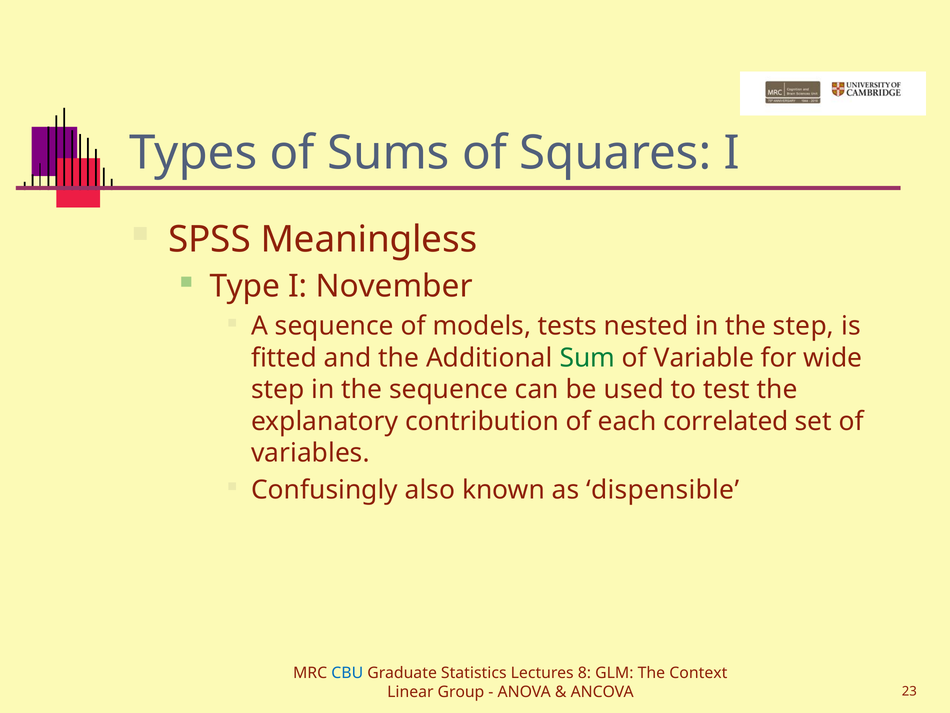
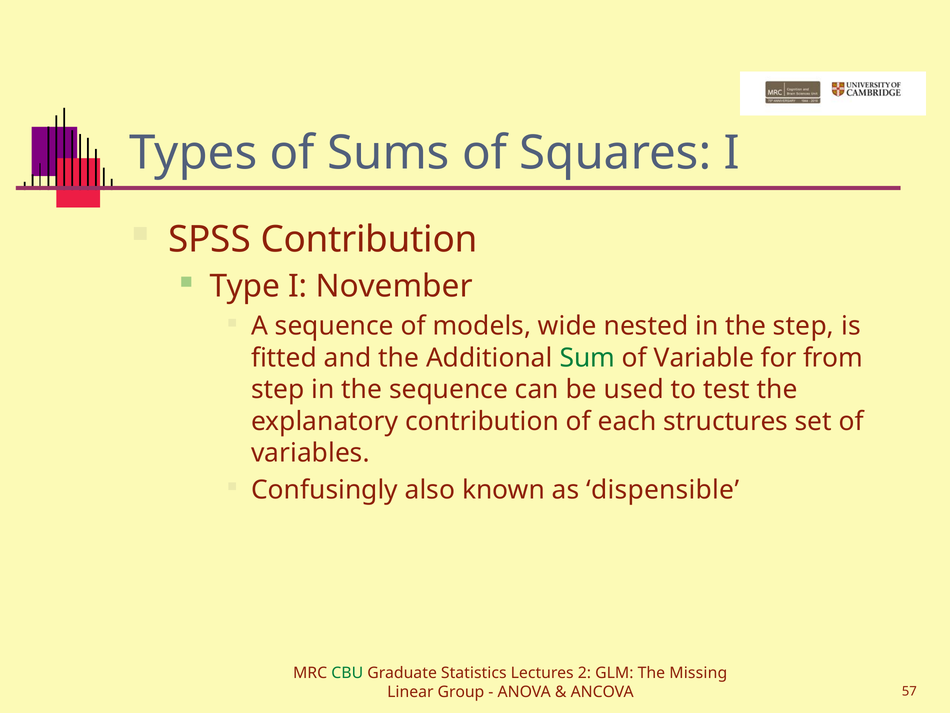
SPSS Meaningless: Meaningless -> Contribution
tests: tests -> wide
wide: wide -> from
correlated: correlated -> structures
CBU colour: blue -> green
8: 8 -> 2
Context: Context -> Missing
23: 23 -> 57
